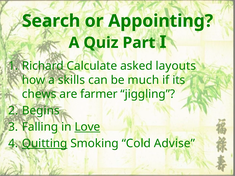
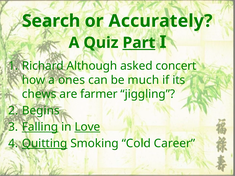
Appointing: Appointing -> Accurately
Part underline: none -> present
Calculate: Calculate -> Although
layouts: layouts -> concert
skills: skills -> ones
Falling underline: none -> present
Advise: Advise -> Career
